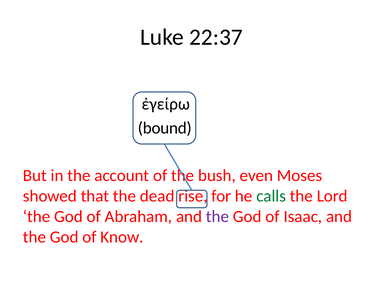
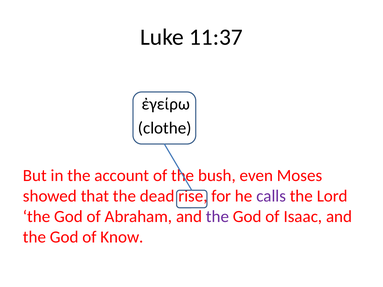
22:37: 22:37 -> 11:37
bound: bound -> clothe
calls colour: green -> purple
